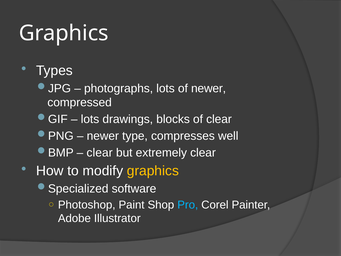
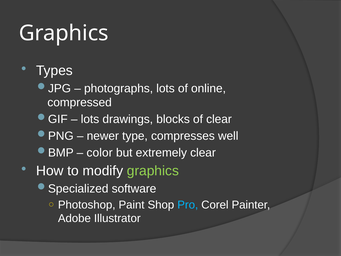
of newer: newer -> online
clear at (100, 152): clear -> color
graphics at (153, 171) colour: yellow -> light green
